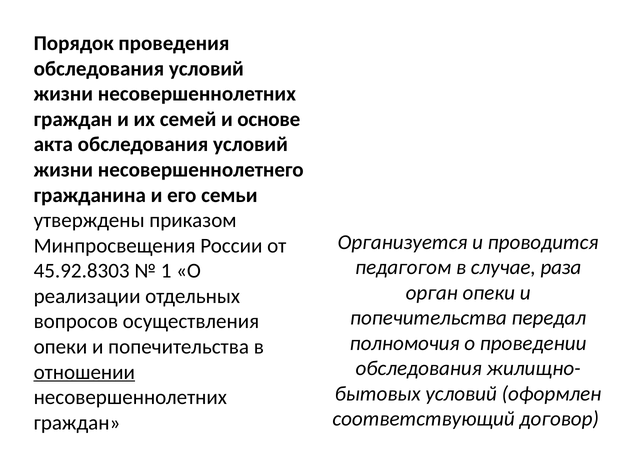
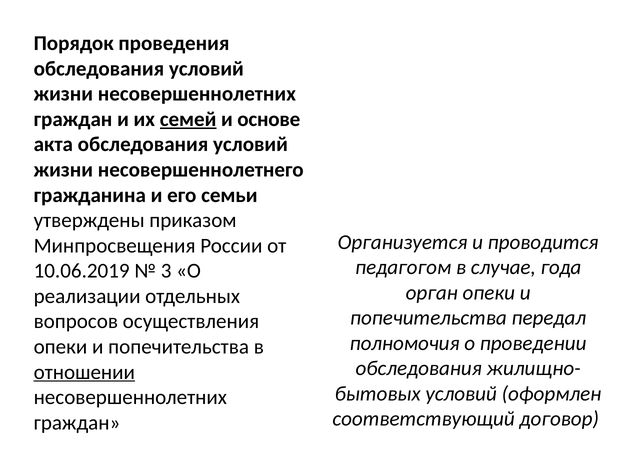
семей underline: none -> present
раза: раза -> года
45.92.8303: 45.92.8303 -> 10.06.2019
1: 1 -> 3
